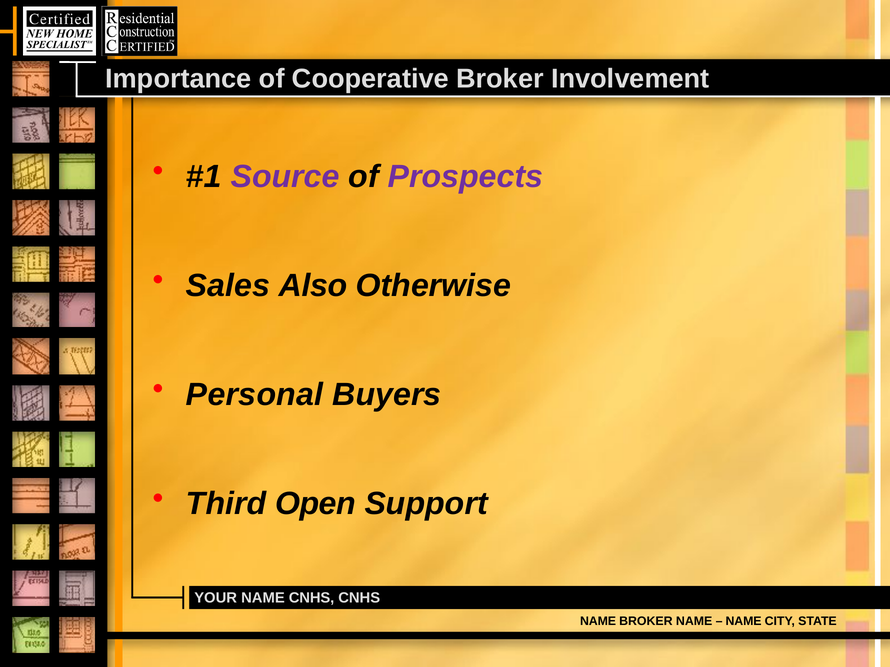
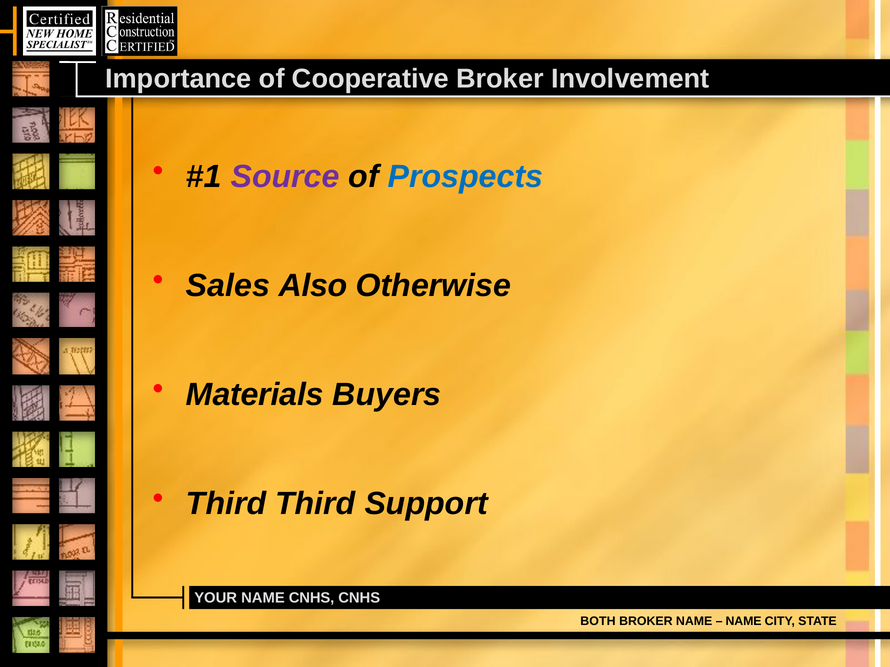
Prospects colour: purple -> blue
Personal: Personal -> Materials
Third Open: Open -> Third
NAME at (598, 622): NAME -> BOTH
